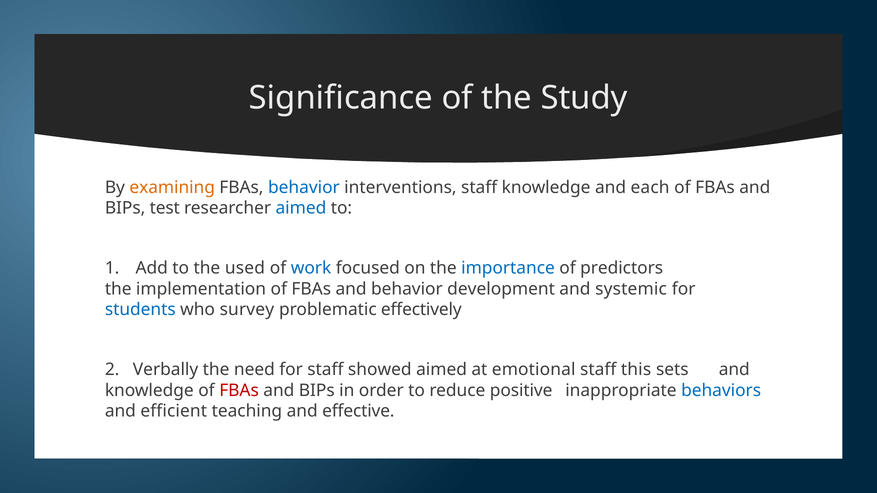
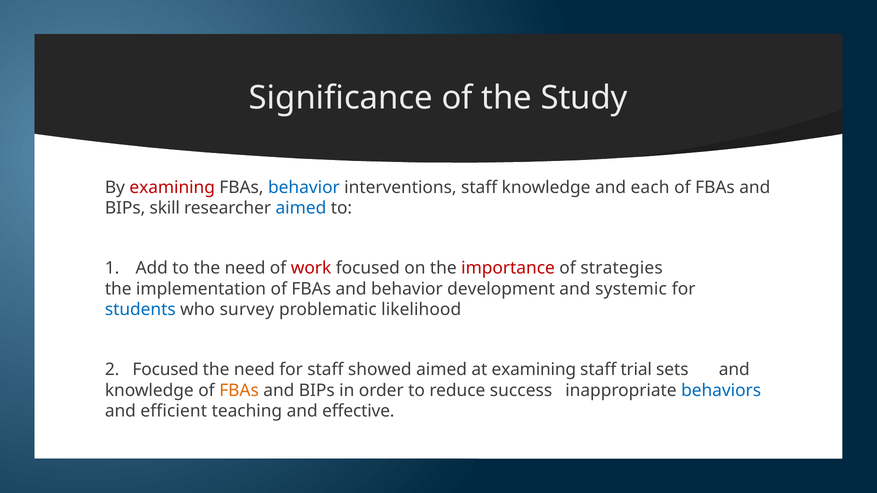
examining at (172, 187) colour: orange -> red
test: test -> skill
to the used: used -> need
work colour: blue -> red
importance colour: blue -> red
predictors: predictors -> strategies
effectively: effectively -> likelihood
2 Verbally: Verbally -> Focused
at emotional: emotional -> examining
this: this -> trial
FBAs at (239, 391) colour: red -> orange
positive: positive -> success
